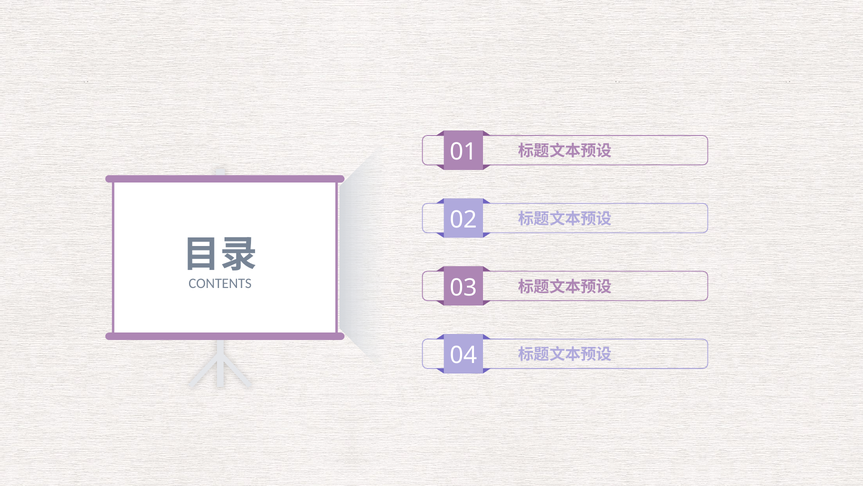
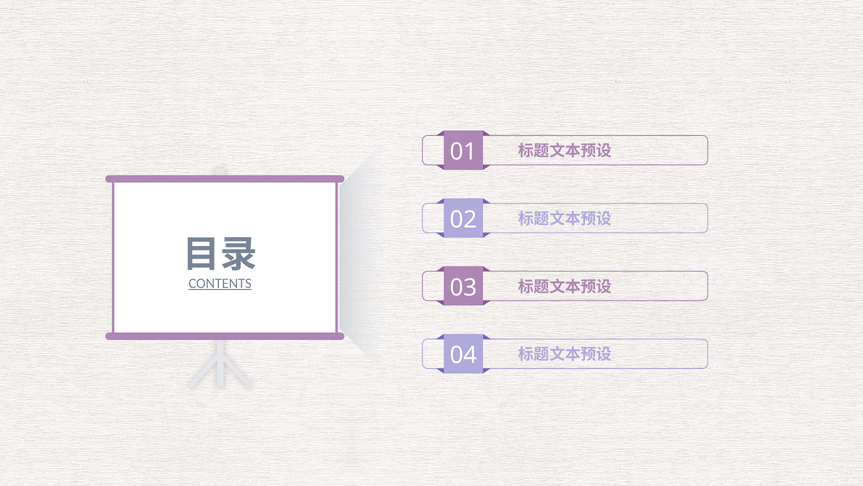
CONTENTS underline: none -> present
